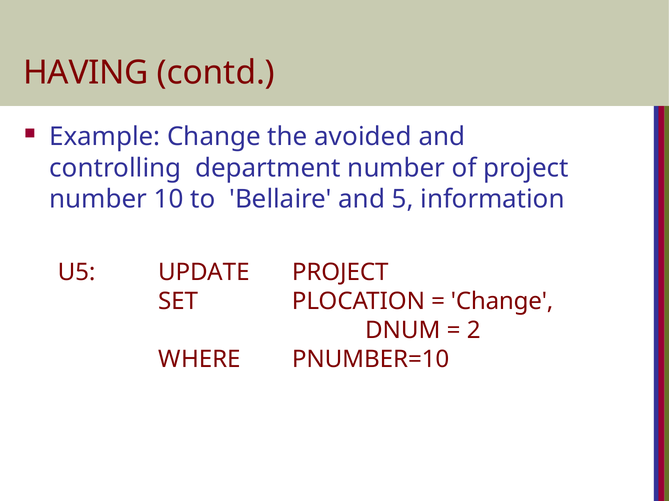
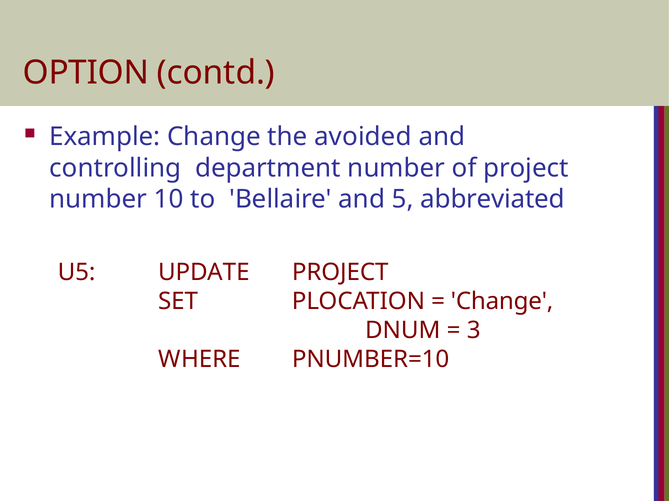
HAVING: HAVING -> OPTION
information: information -> abbreviated
2: 2 -> 3
